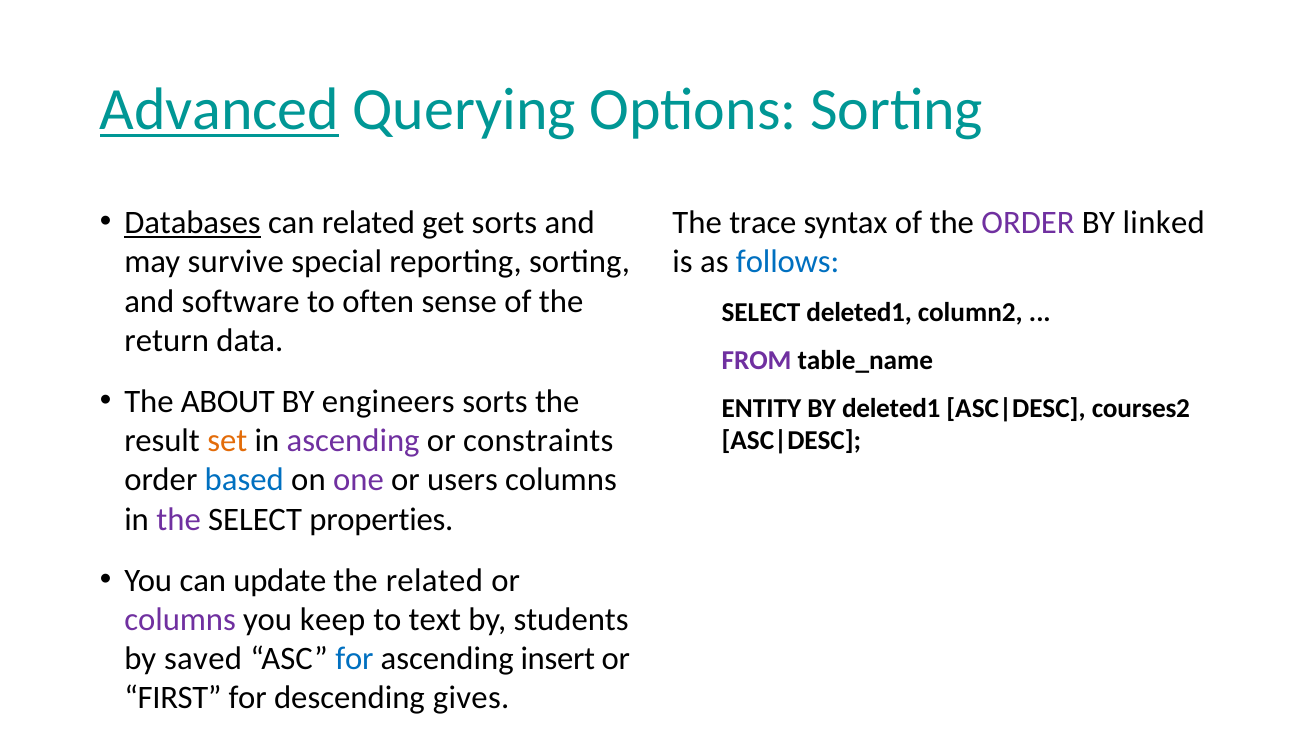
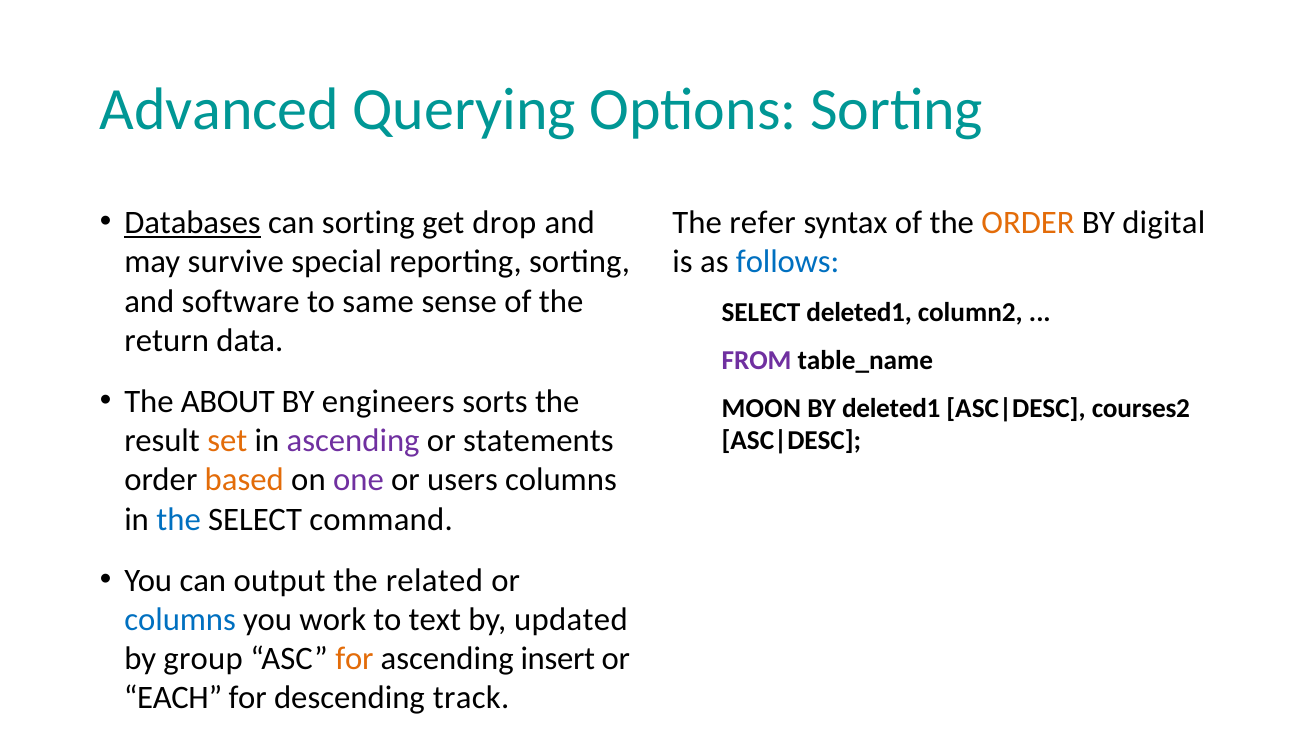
Advanced underline: present -> none
can related: related -> sorting
get sorts: sorts -> drop
trace: trace -> refer
ORDER at (1028, 223) colour: purple -> orange
linked: linked -> digital
often: often -> same
ENTITY: ENTITY -> MOON
constraints: constraints -> statements
based colour: blue -> orange
the at (179, 520) colour: purple -> blue
properties: properties -> command
update: update -> output
columns at (180, 620) colour: purple -> blue
keep: keep -> work
students: students -> updated
saved: saved -> group
for at (354, 659) colour: blue -> orange
FIRST: FIRST -> EACH
gives: gives -> track
